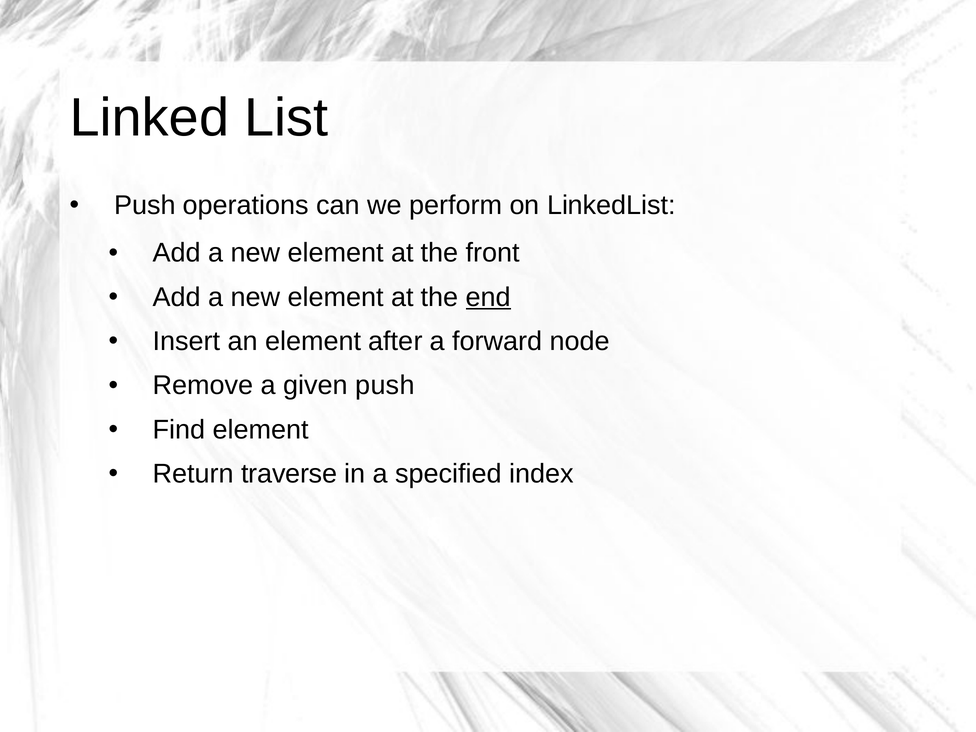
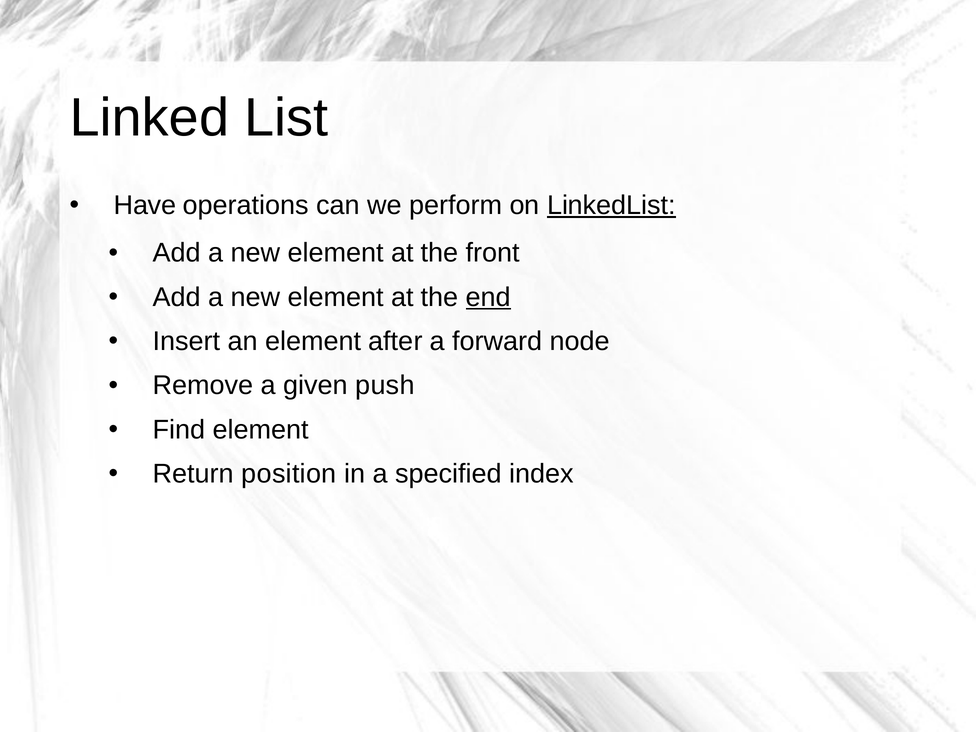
Push at (145, 205): Push -> Have
LinkedList underline: none -> present
traverse: traverse -> position
